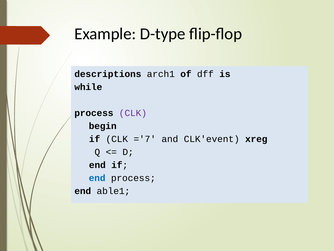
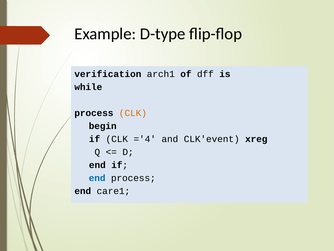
descriptions: descriptions -> verification
CLK at (133, 113) colour: purple -> orange
='7: ='7 -> ='4
able1: able1 -> care1
